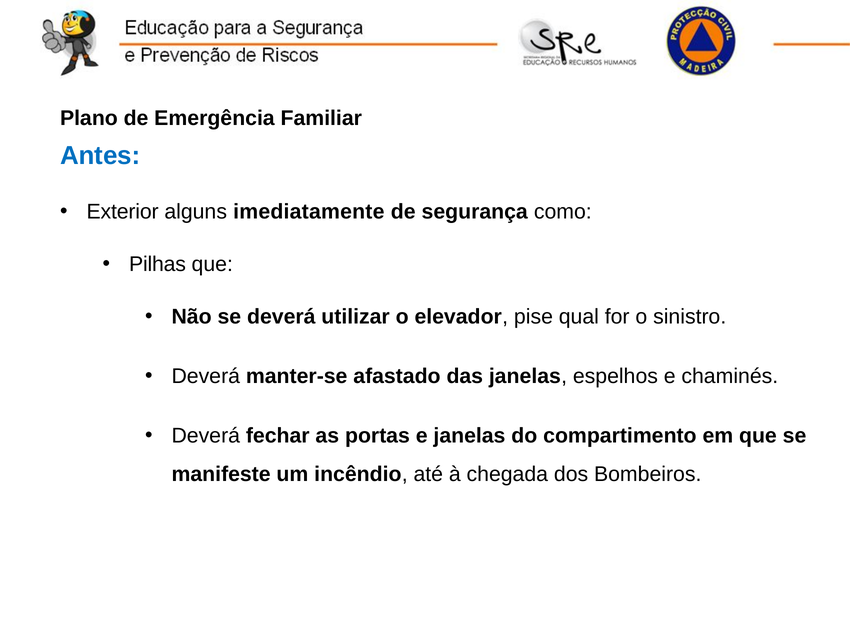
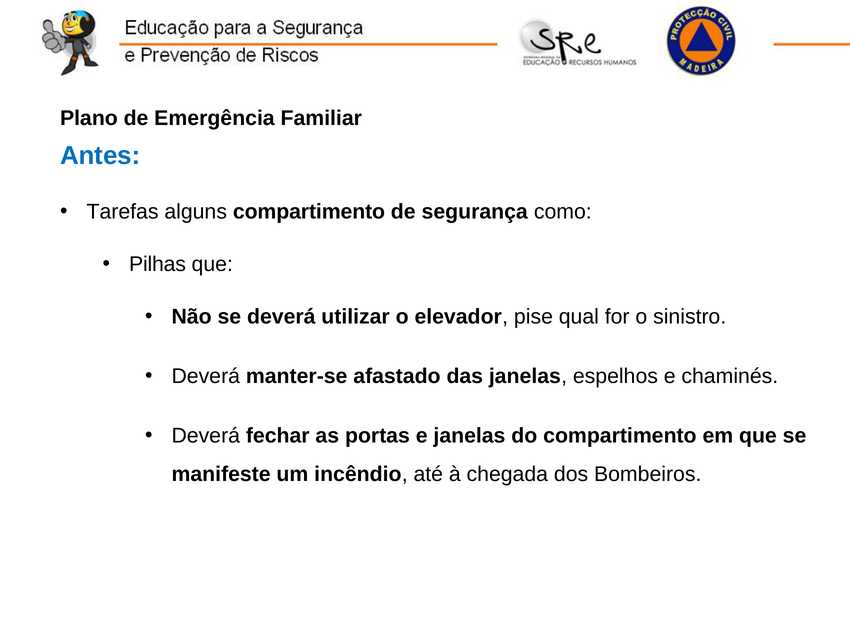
Exterior: Exterior -> Tarefas
alguns imediatamente: imediatamente -> compartimento
